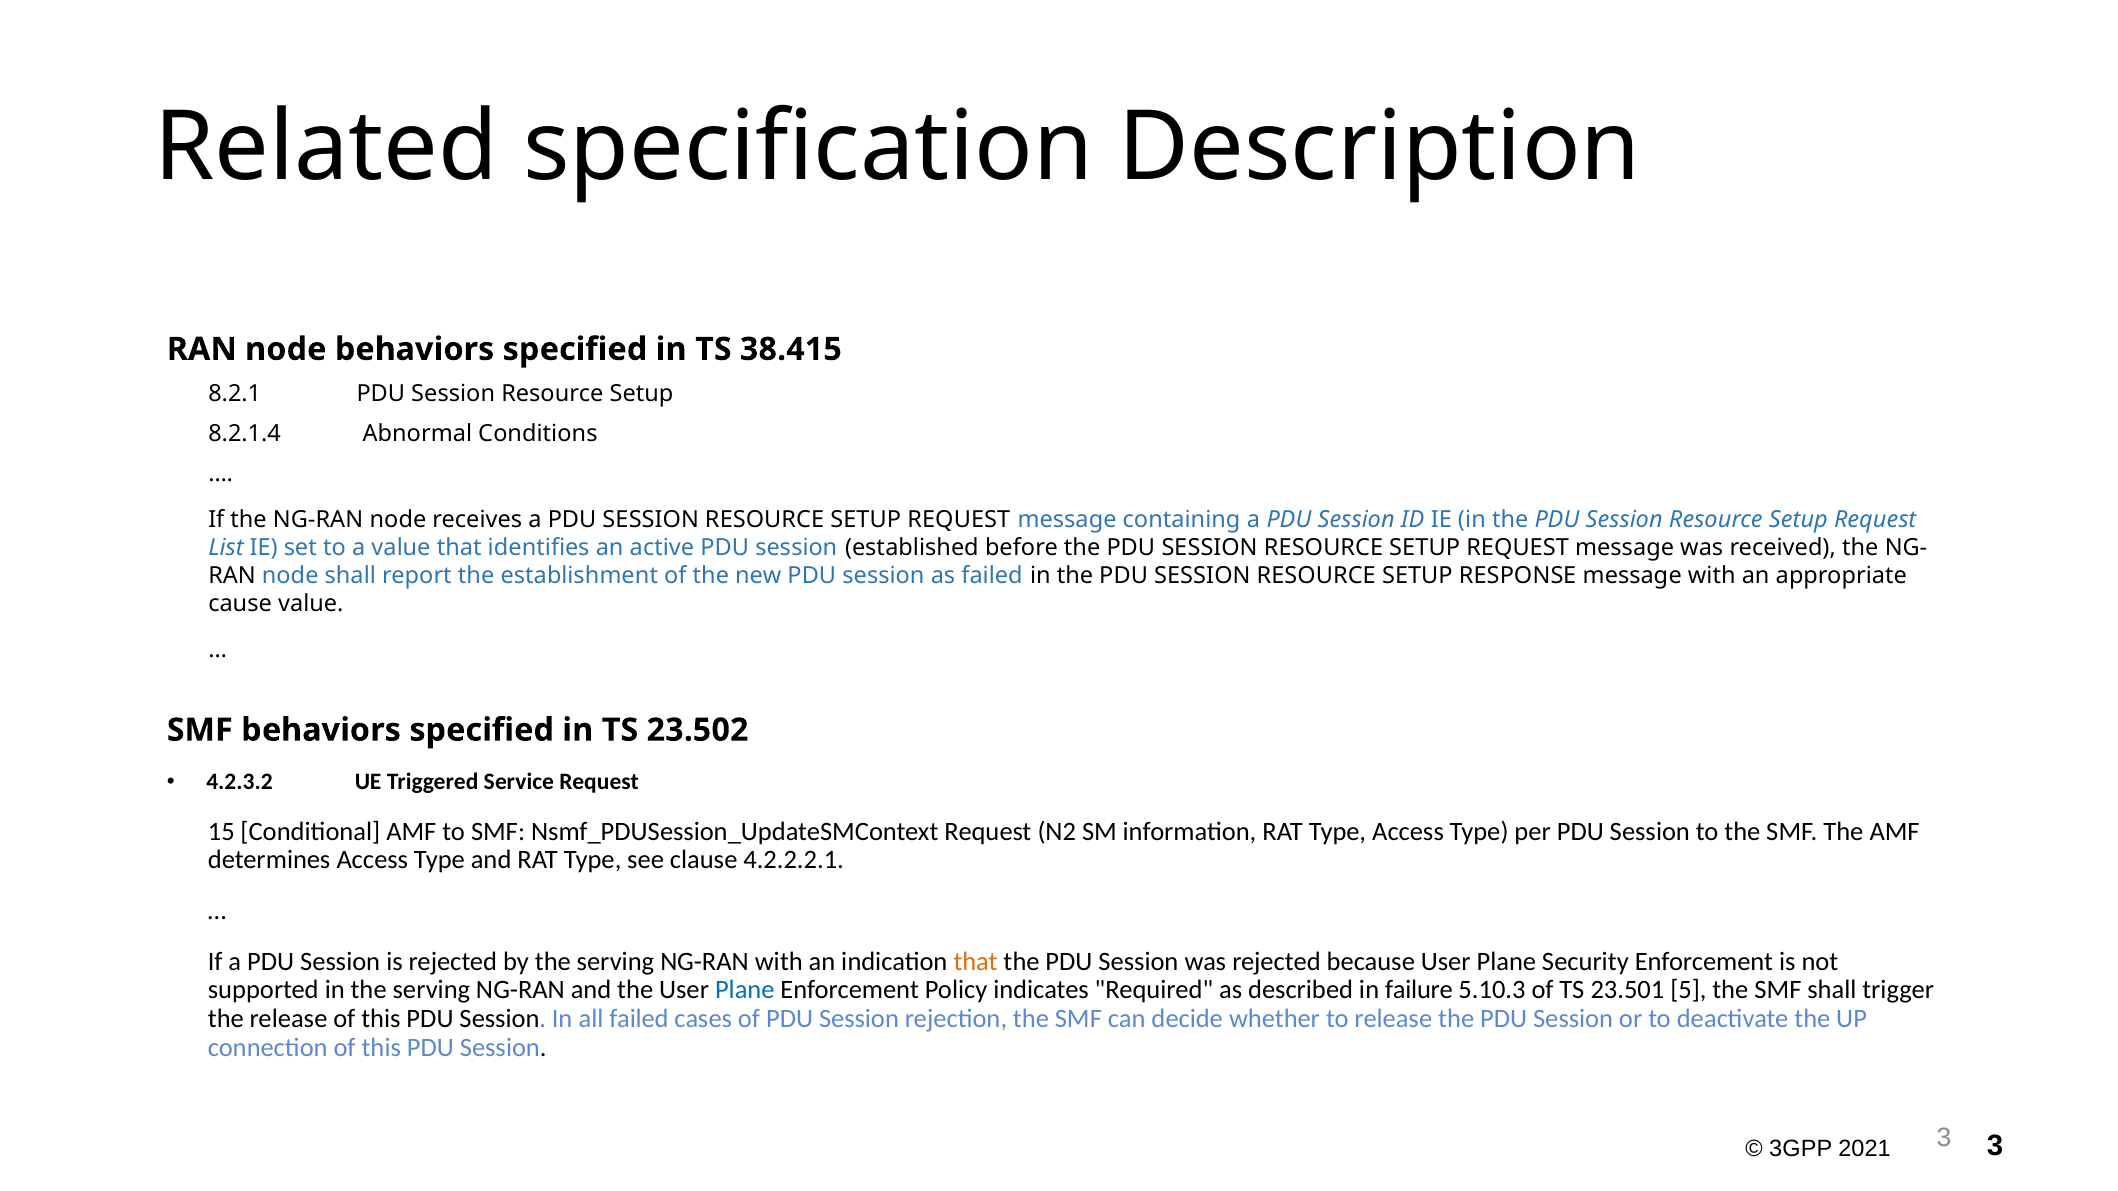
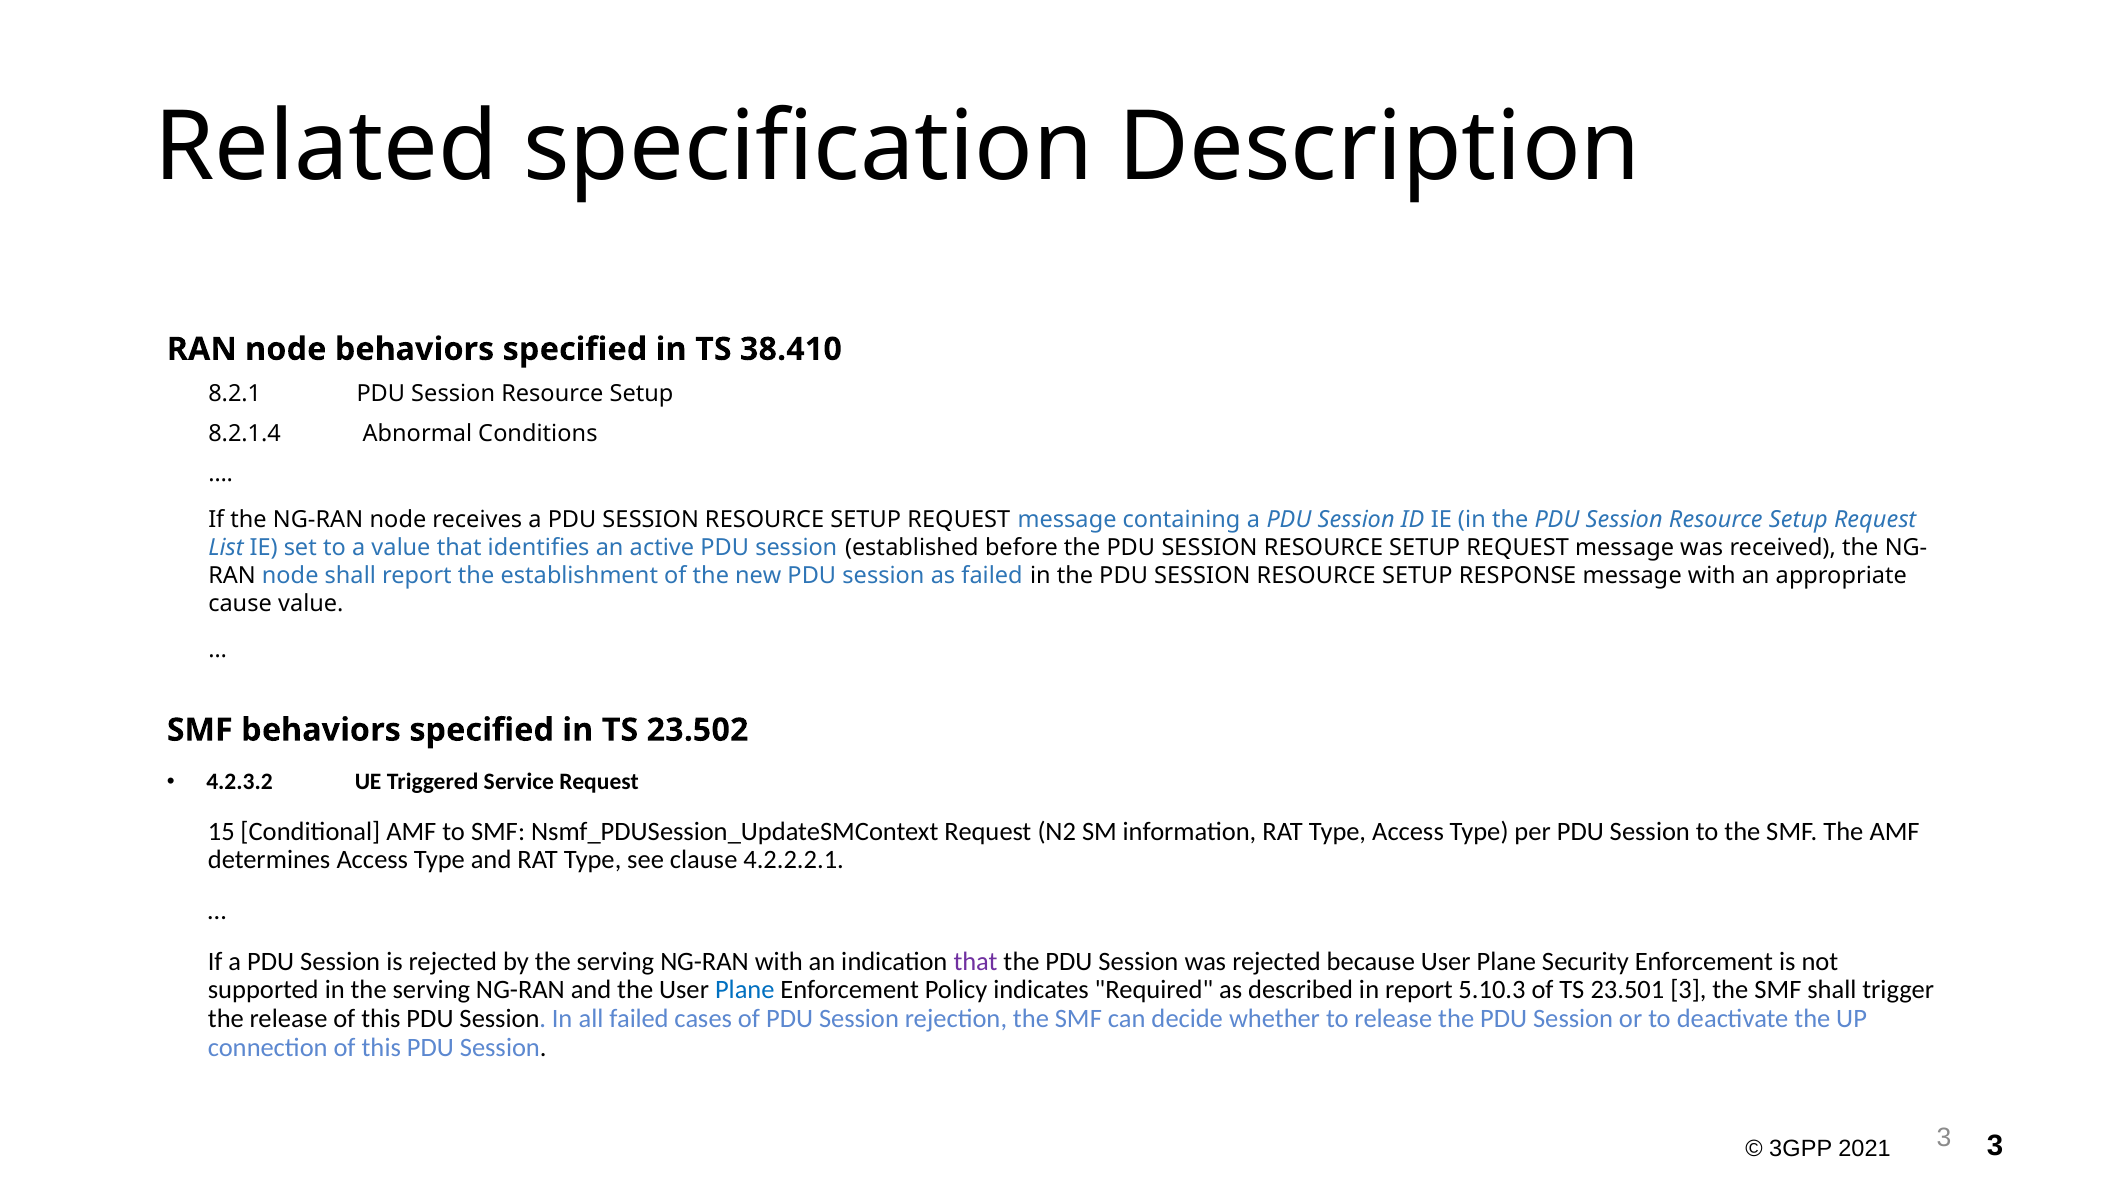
38.415: 38.415 -> 38.410
that at (976, 962) colour: orange -> purple
in failure: failure -> report
23.501 5: 5 -> 3
